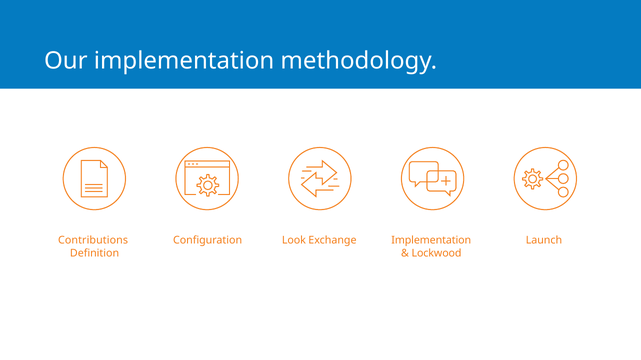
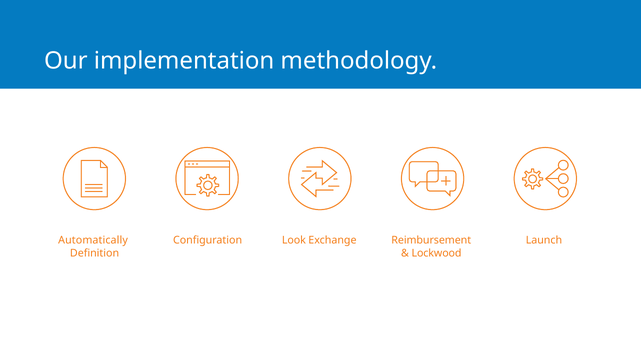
Contributions: Contributions -> Automatically
Exchange Implementation: Implementation -> Reimbursement
